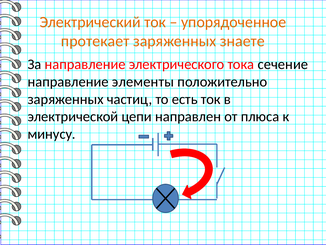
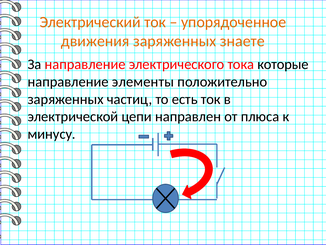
протекает: протекает -> движения
сечение: сечение -> которые
